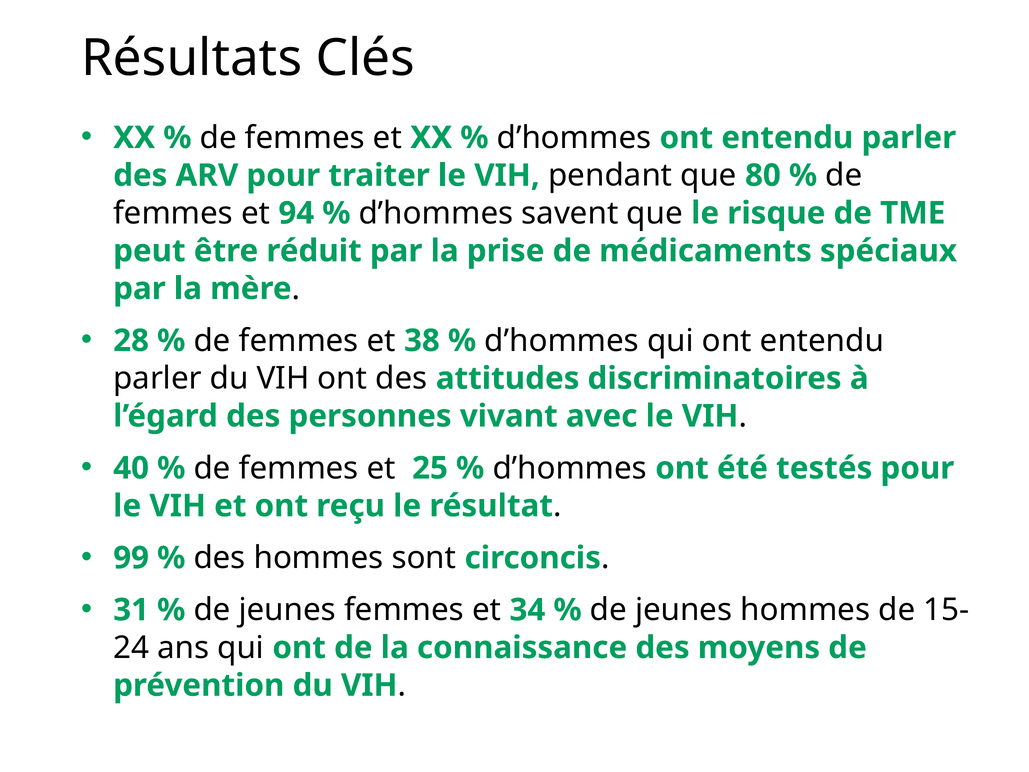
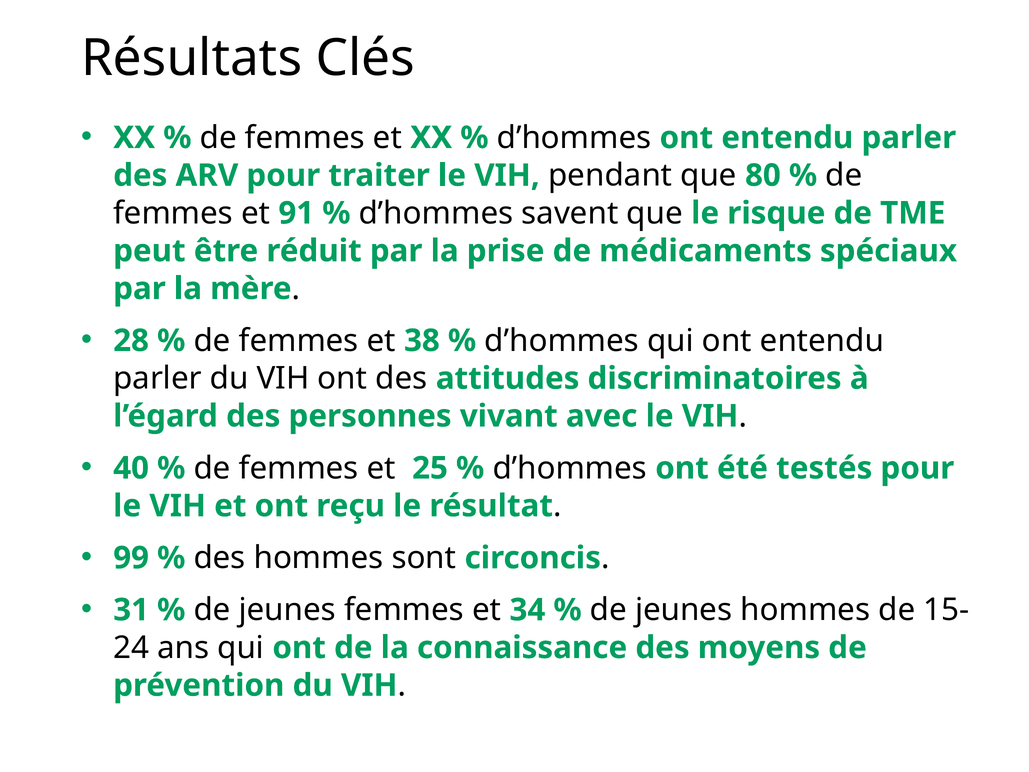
94: 94 -> 91
